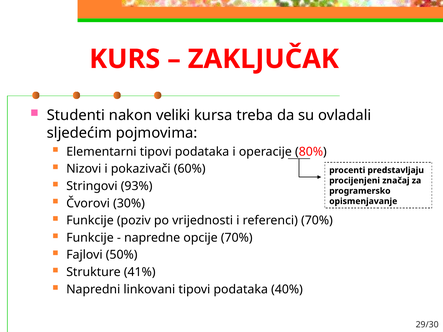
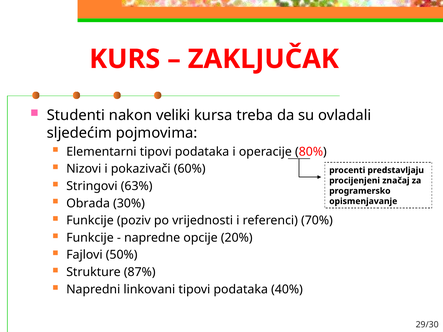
93%: 93% -> 63%
Čvorovi: Čvorovi -> Obrada
opcije 70%: 70% -> 20%
41%: 41% -> 87%
